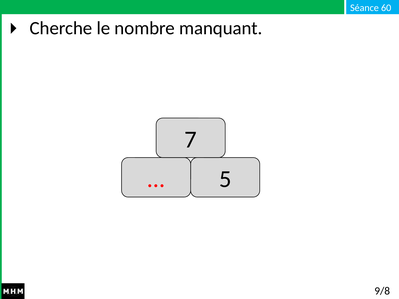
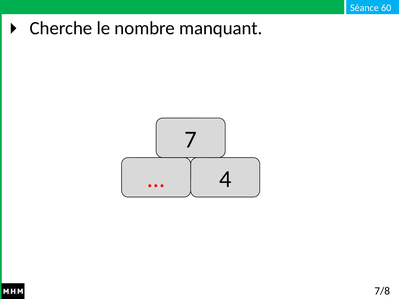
5: 5 -> 4
9/8: 9/8 -> 7/8
